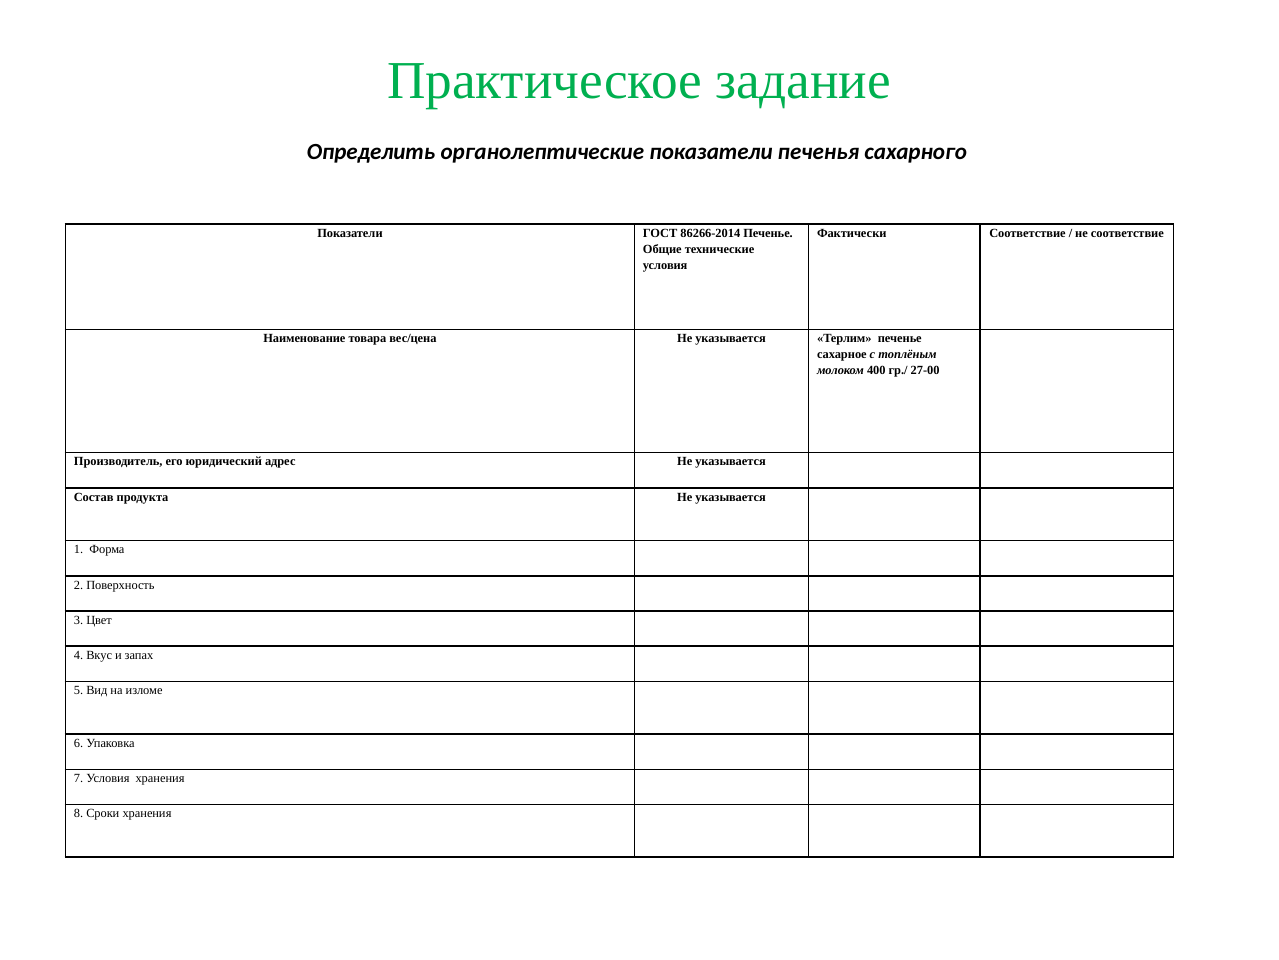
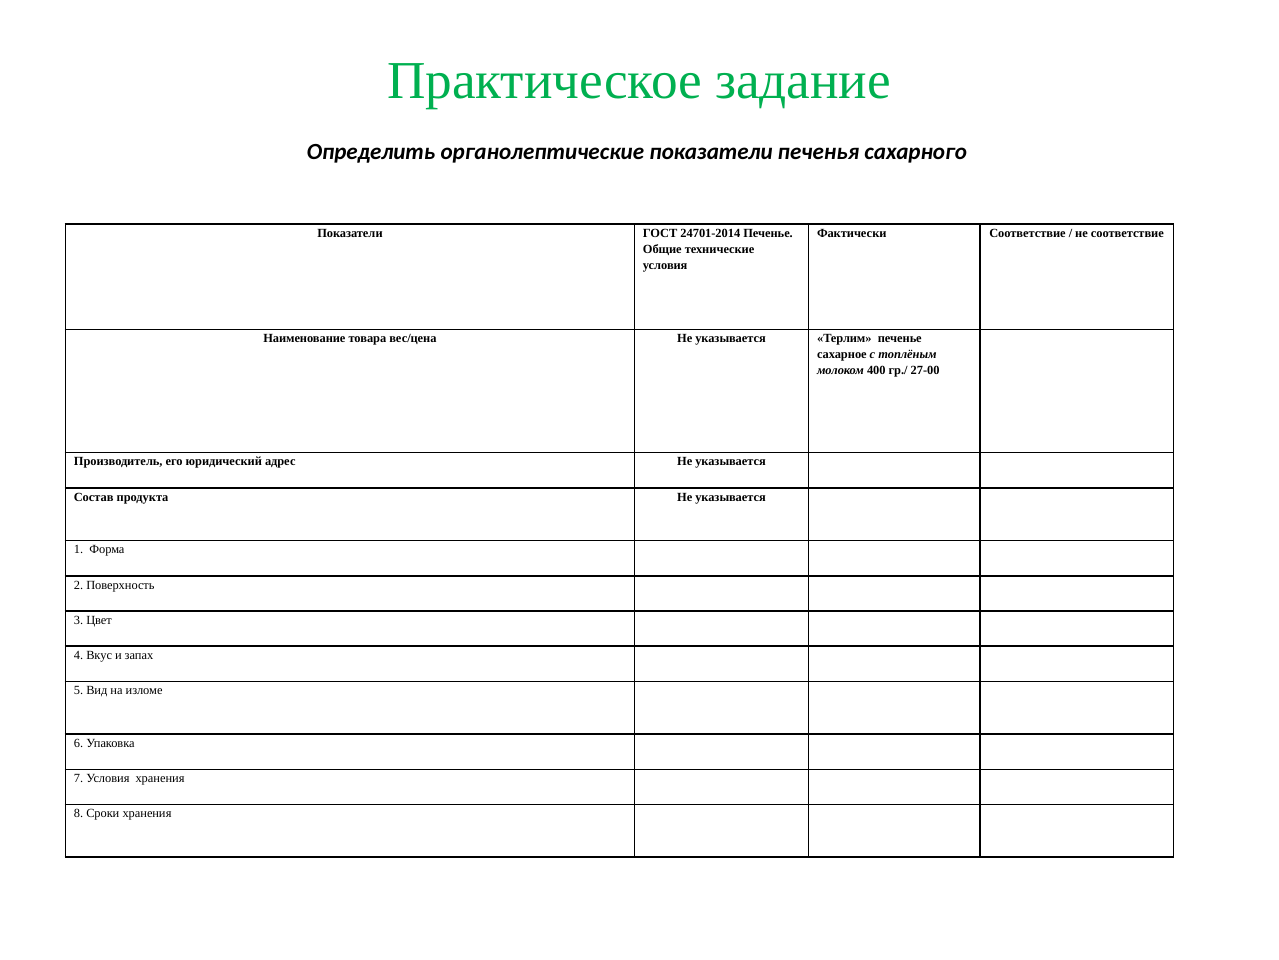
86266-2014: 86266-2014 -> 24701-2014
